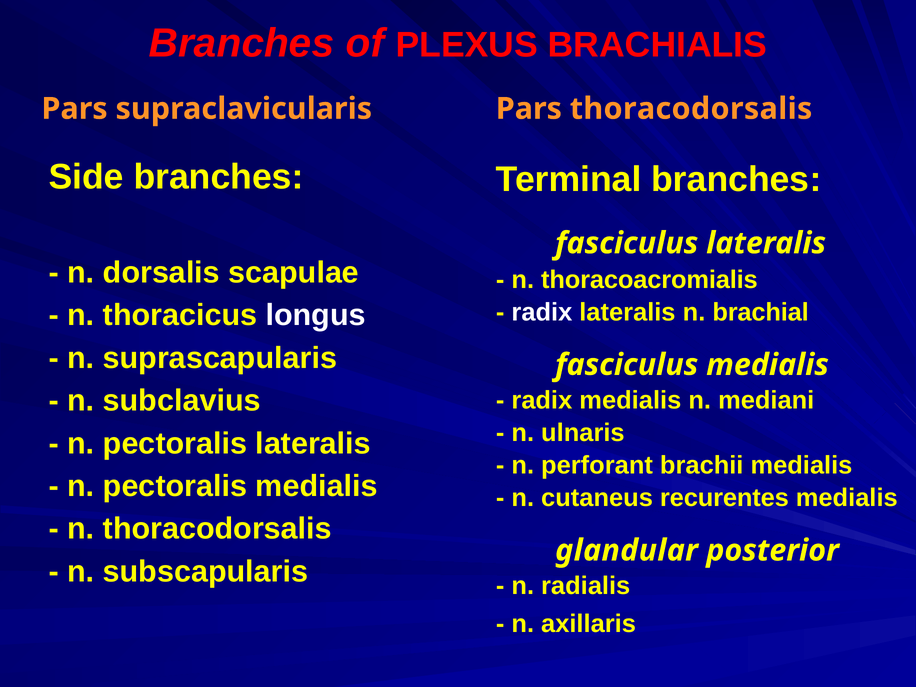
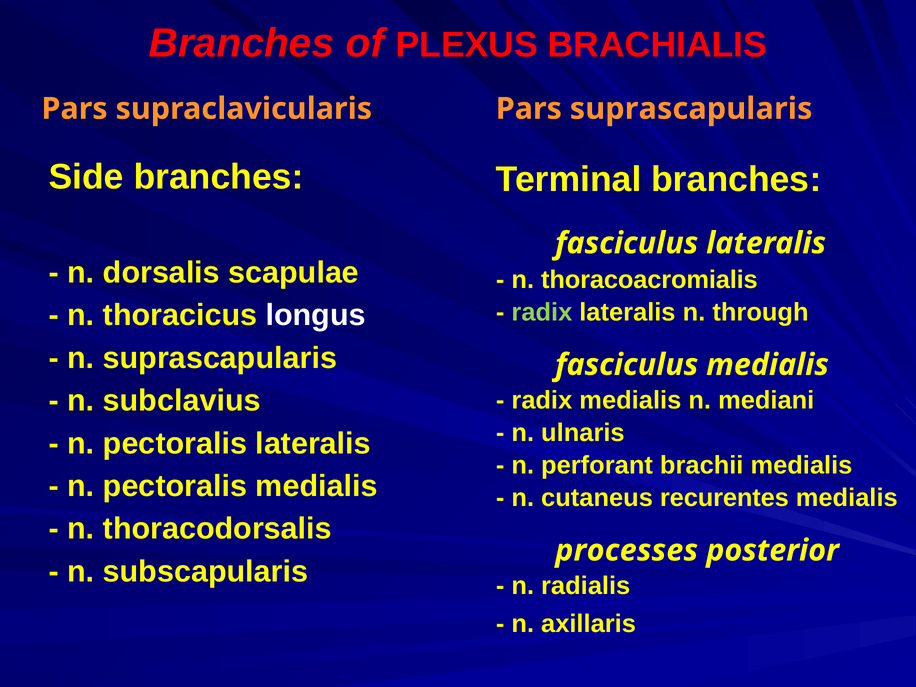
Pars thoracodorsalis: thoracodorsalis -> suprascapularis
radix at (542, 312) colour: white -> light green
brachial: brachial -> through
glandular: glandular -> processes
